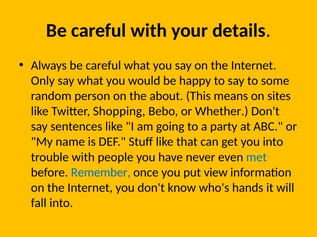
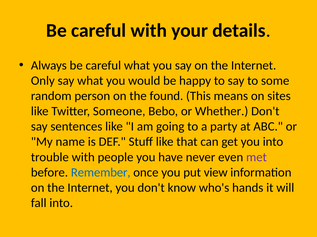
about: about -> found
Shopping: Shopping -> Someone
met colour: blue -> purple
